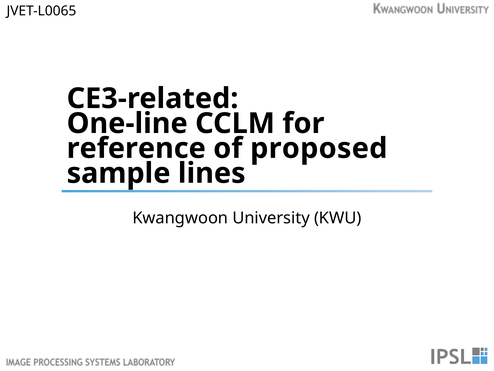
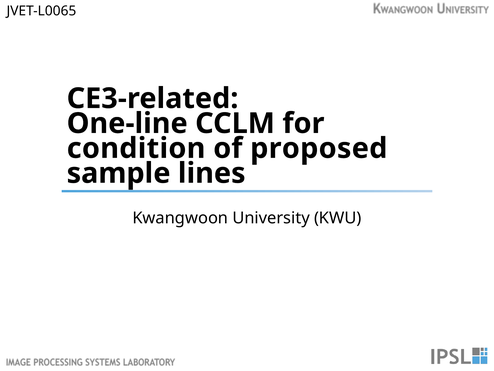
reference: reference -> condition
